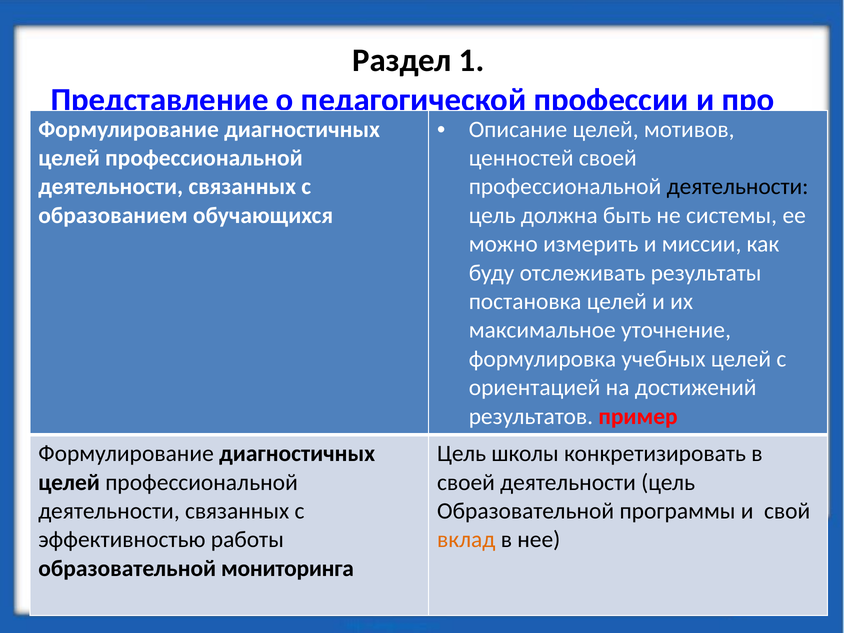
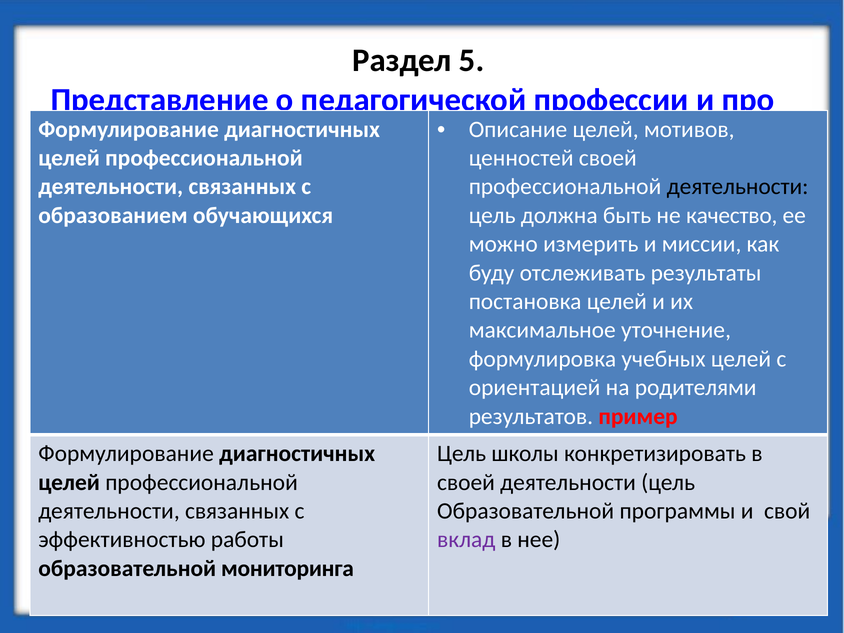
1: 1 -> 5
системы: системы -> качество
достижений: достижений -> родителями
вклад colour: orange -> purple
